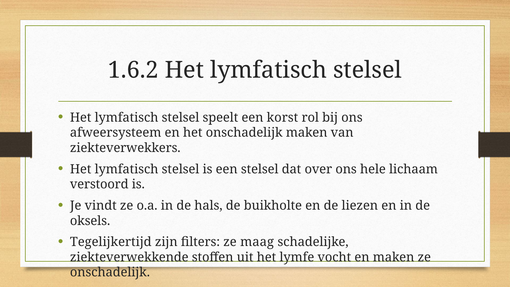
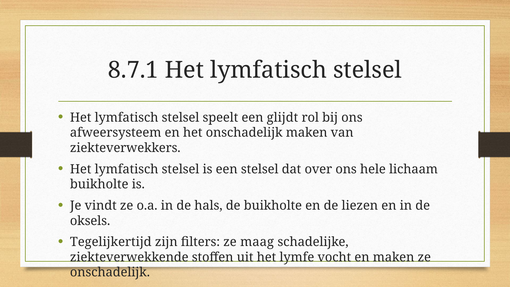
1.6.2: 1.6.2 -> 8.7.1
korst: korst -> glijdt
verstoord at (99, 184): verstoord -> buikholte
